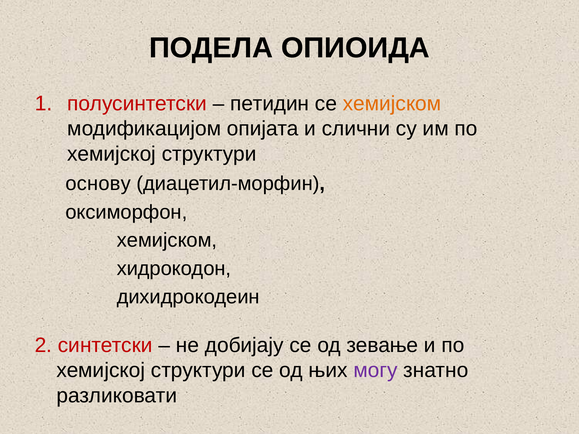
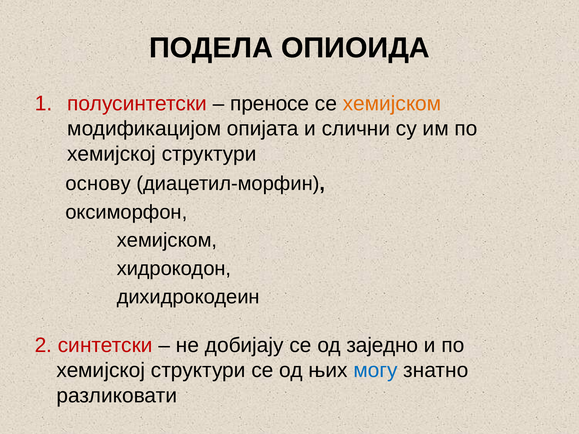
петидин: петидин -> преносе
зевање: зевање -> заједно
могу colour: purple -> blue
